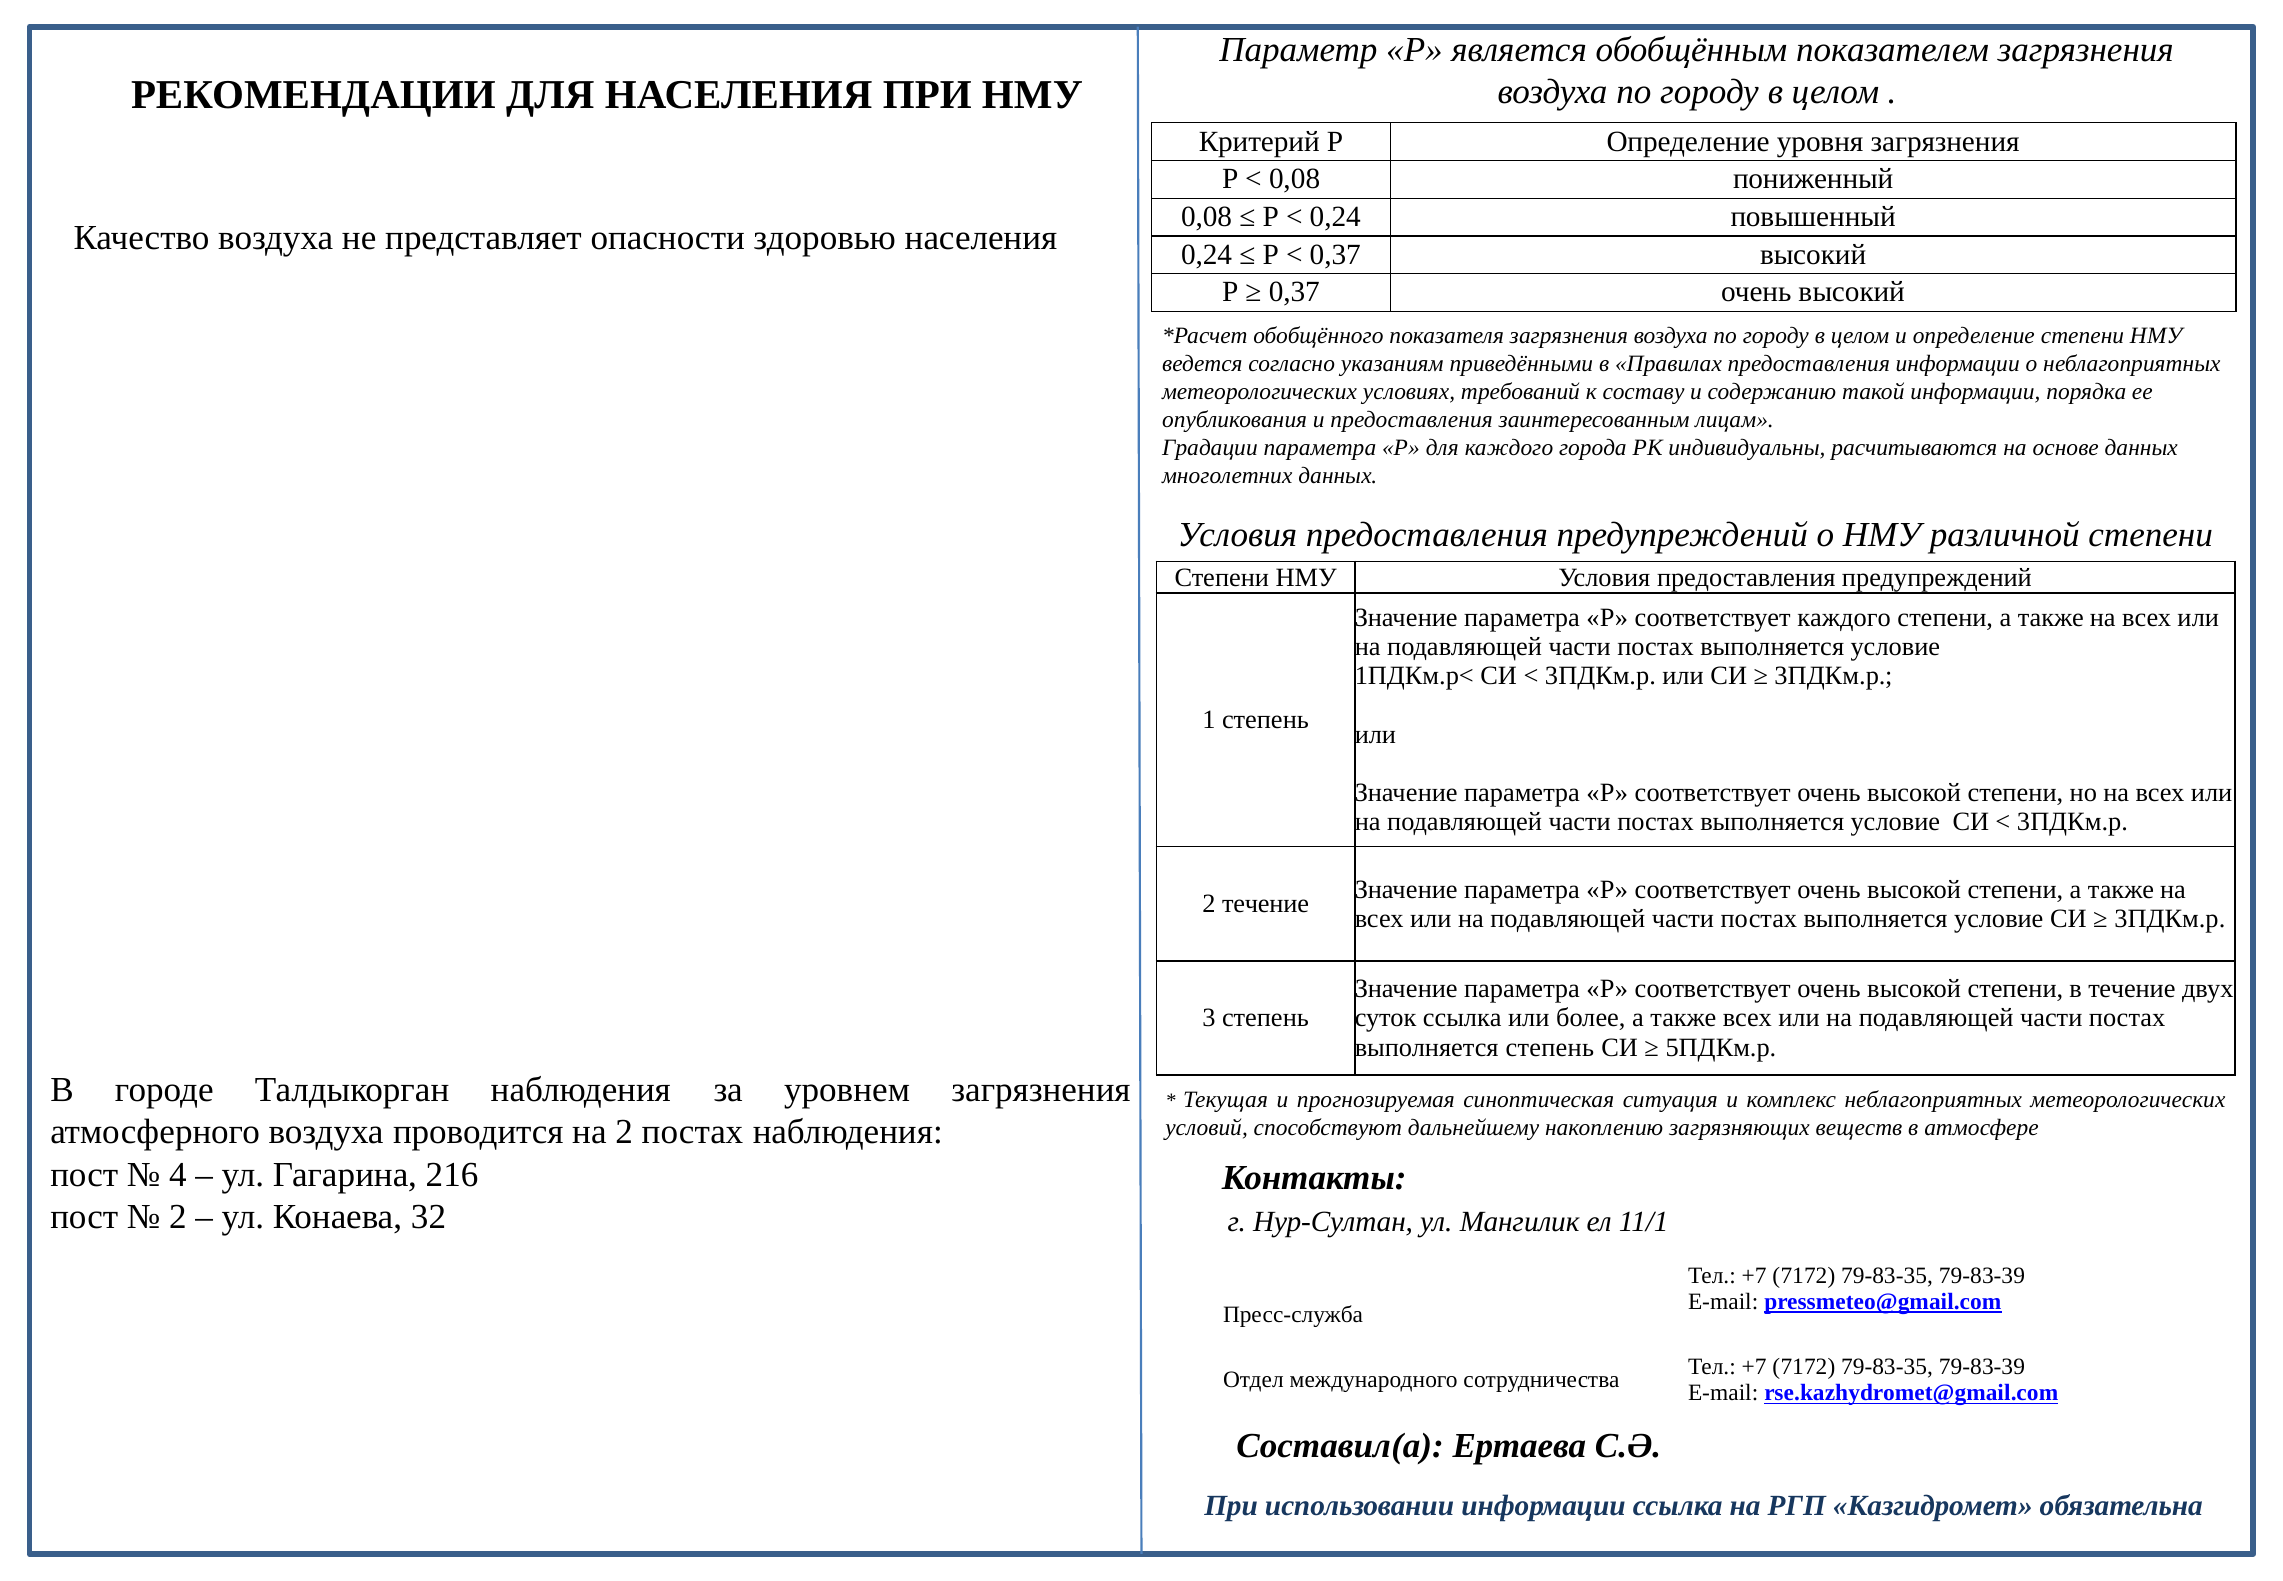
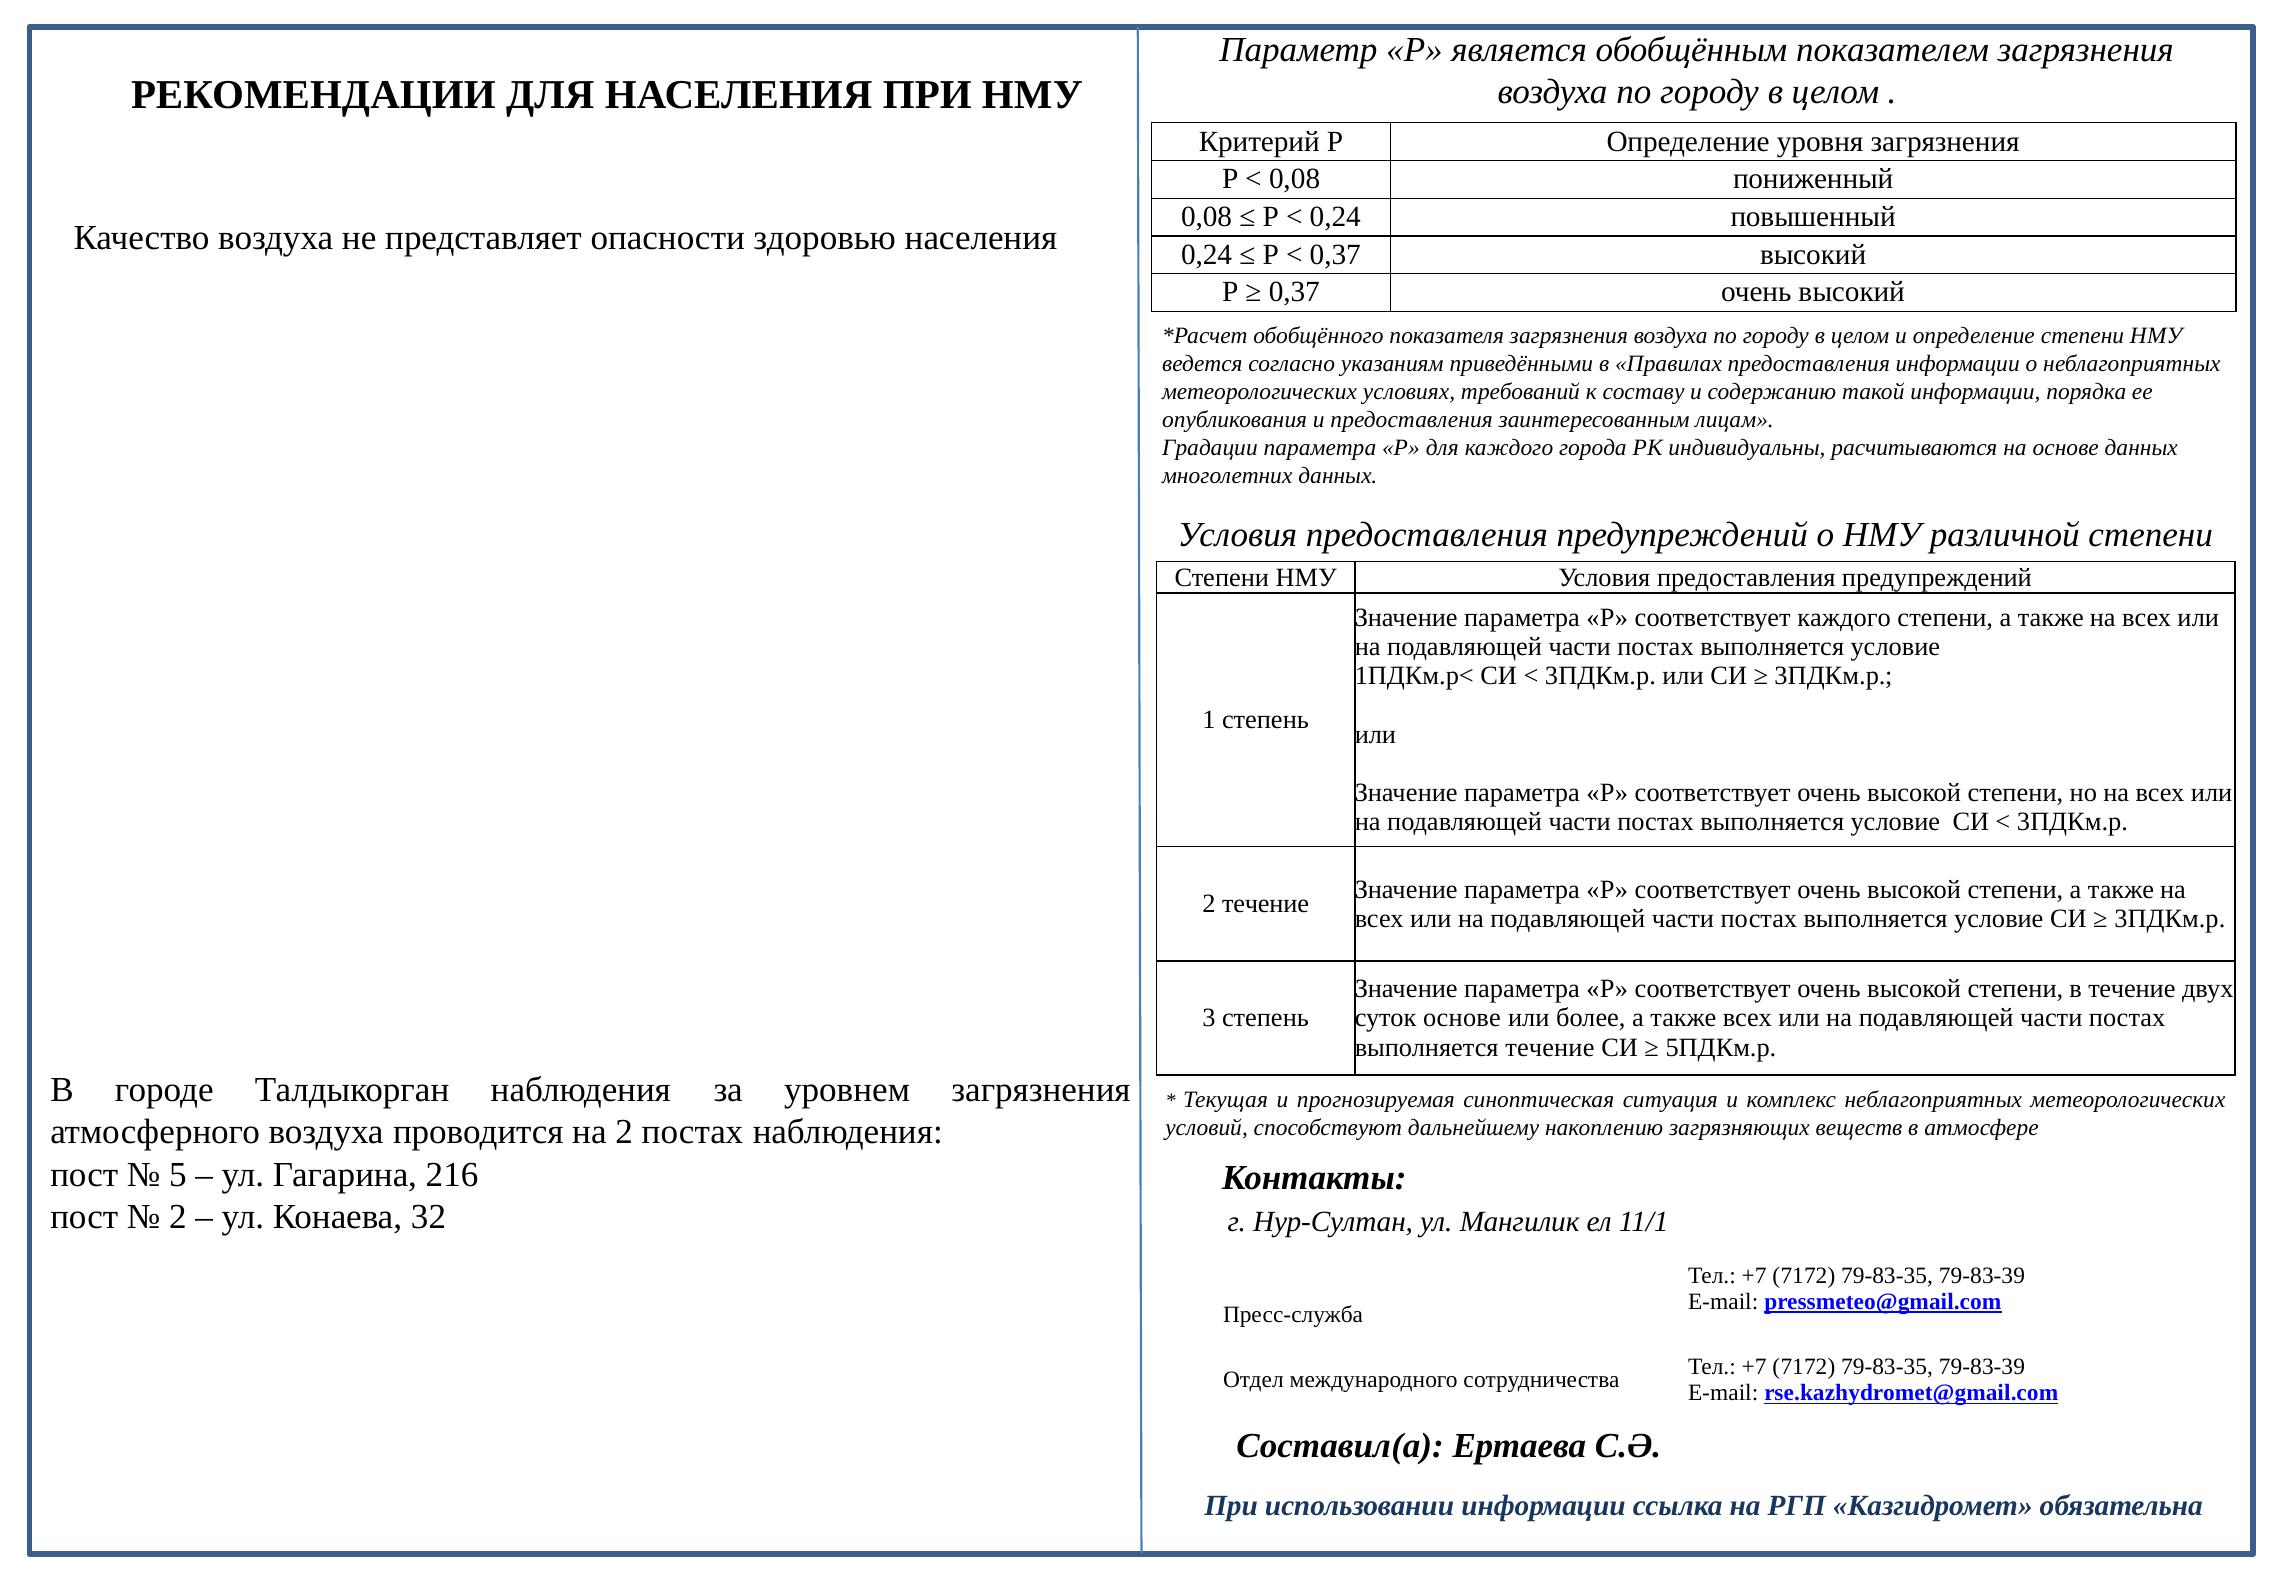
суток ссылка: ссылка -> основе
выполняется степень: степень -> течение
4: 4 -> 5
